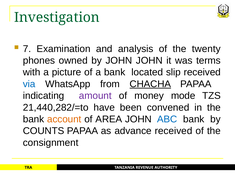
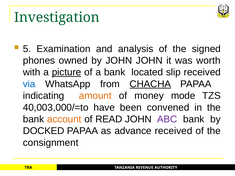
7: 7 -> 5
twenty: twenty -> signed
terms: terms -> worth
picture underline: none -> present
amount colour: purple -> orange
21,440,282/=to: 21,440,282/=to -> 40,003,000/=to
AREA: AREA -> READ
ABC colour: blue -> purple
COUNTS: COUNTS -> DOCKED
